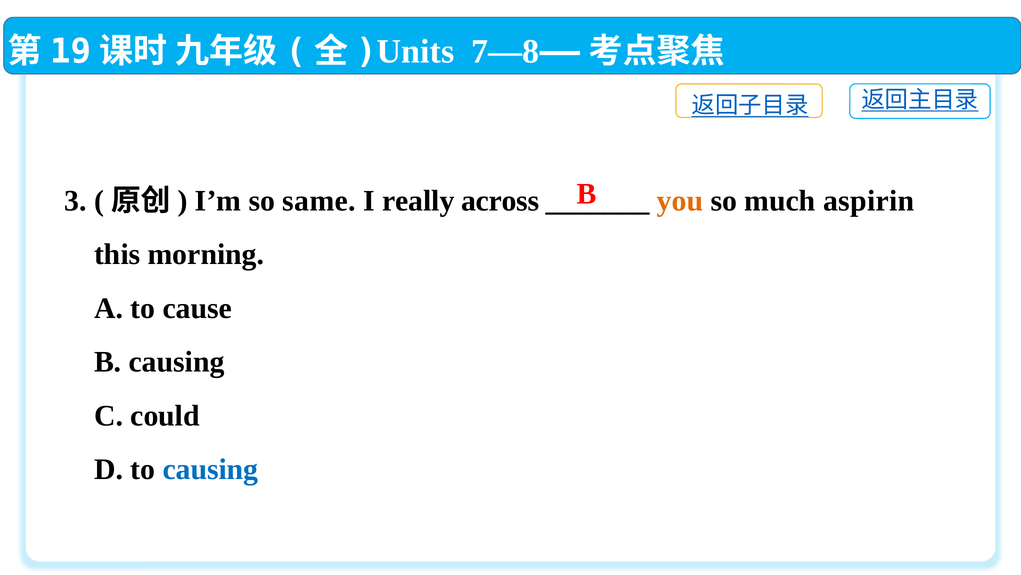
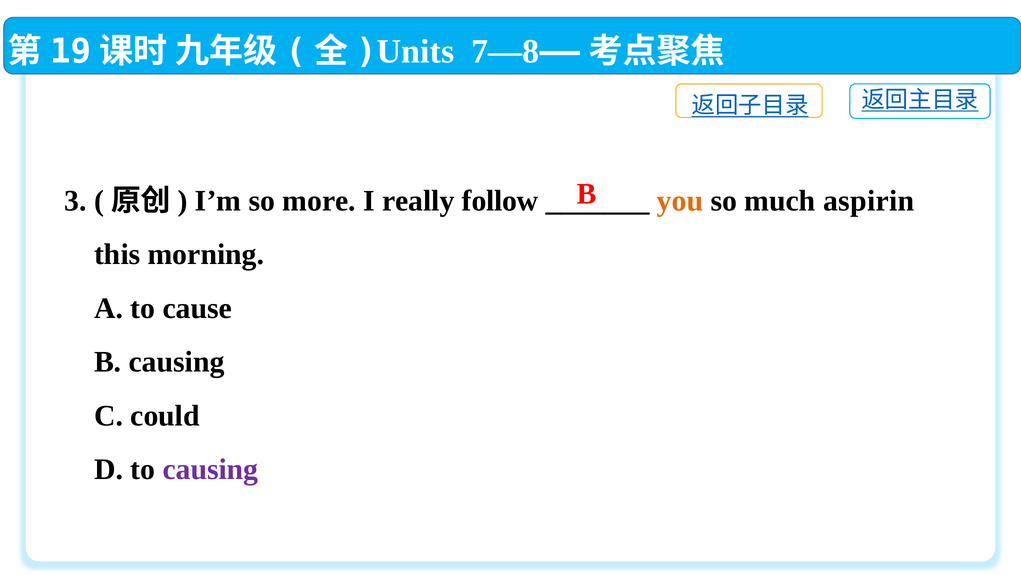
same: same -> more
across: across -> follow
causing at (211, 469) colour: blue -> purple
